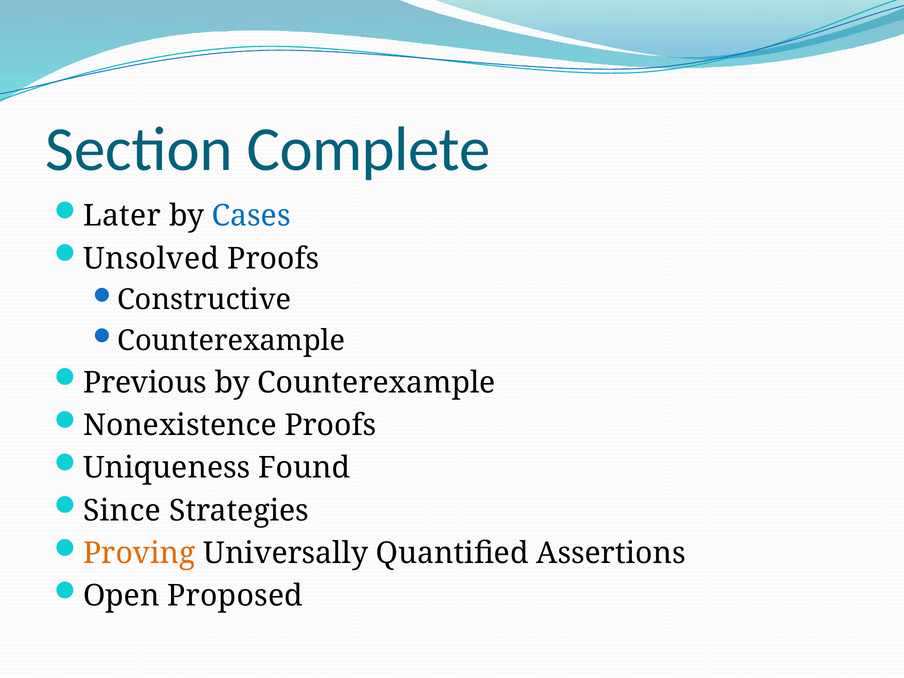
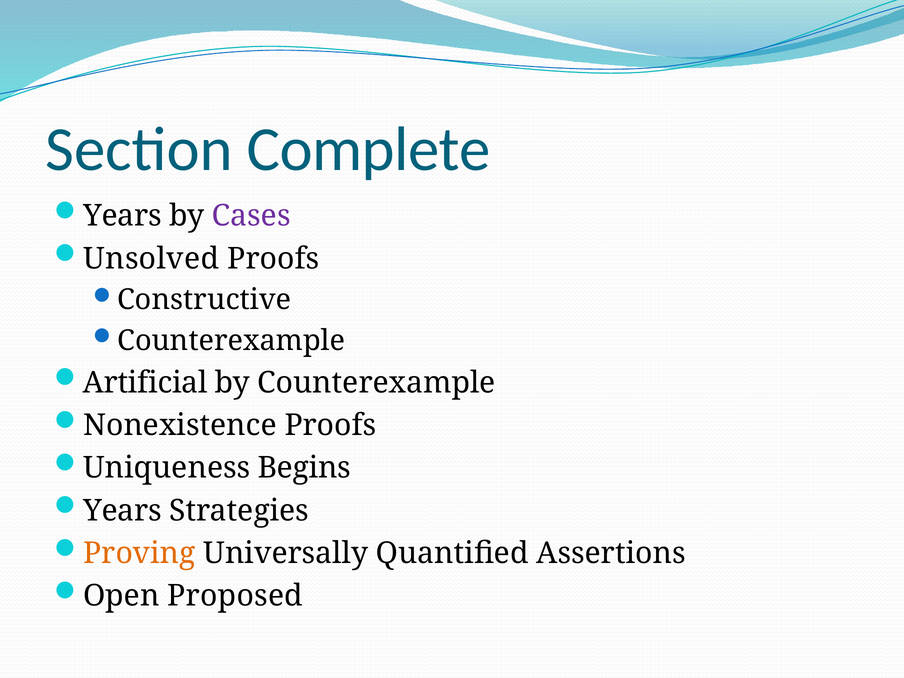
Later at (122, 216): Later -> Years
Cases colour: blue -> purple
Previous: Previous -> Artificial
Found: Found -> Begins
Since at (122, 511): Since -> Years
